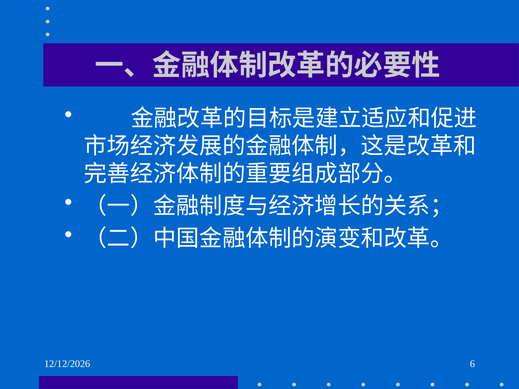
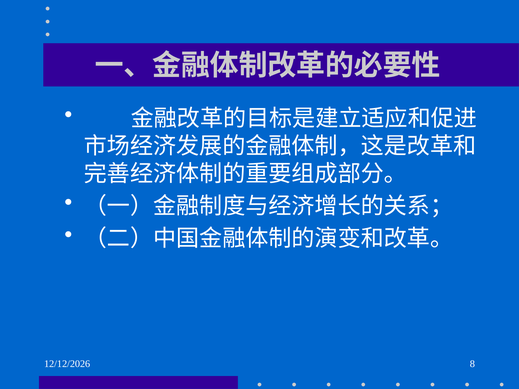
6: 6 -> 8
